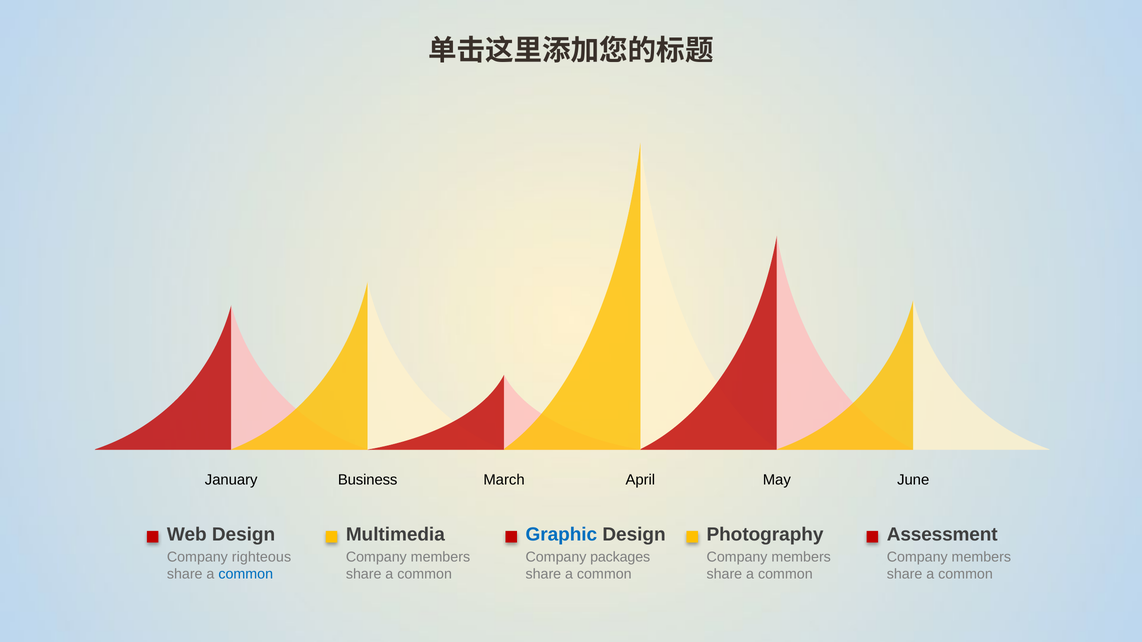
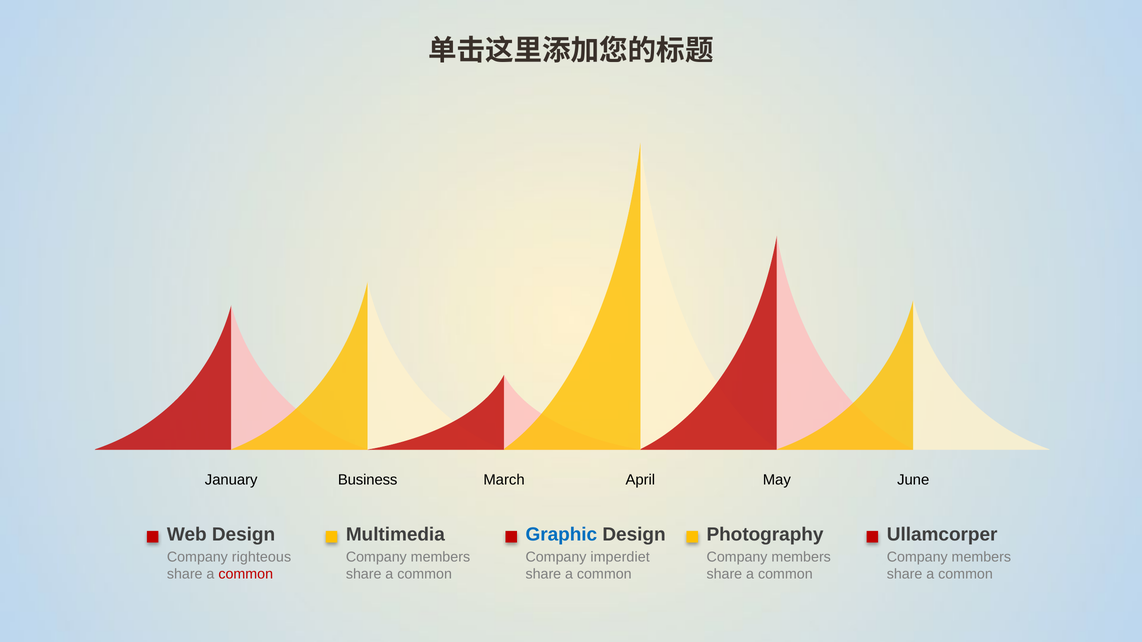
Assessment: Assessment -> Ullamcorper
packages: packages -> imperdiet
common at (246, 574) colour: blue -> red
